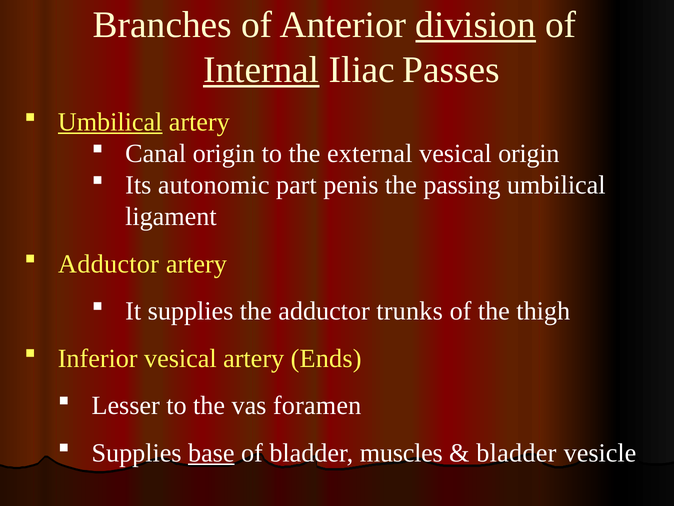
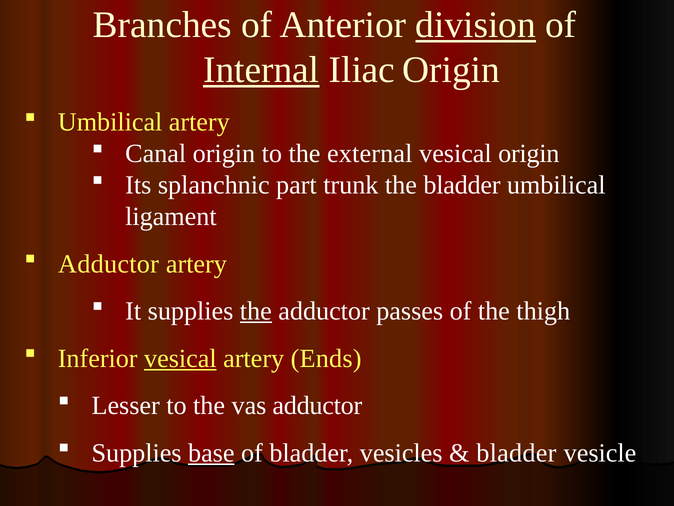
Iliac Passes: Passes -> Origin
Umbilical at (110, 122) underline: present -> none
autonomic: autonomic -> splanchnic
penis: penis -> trunk
the passing: passing -> bladder
the at (256, 311) underline: none -> present
trunks: trunks -> passes
vesical at (180, 358) underline: none -> present
vas foramen: foramen -> adductor
muscles: muscles -> vesicles
